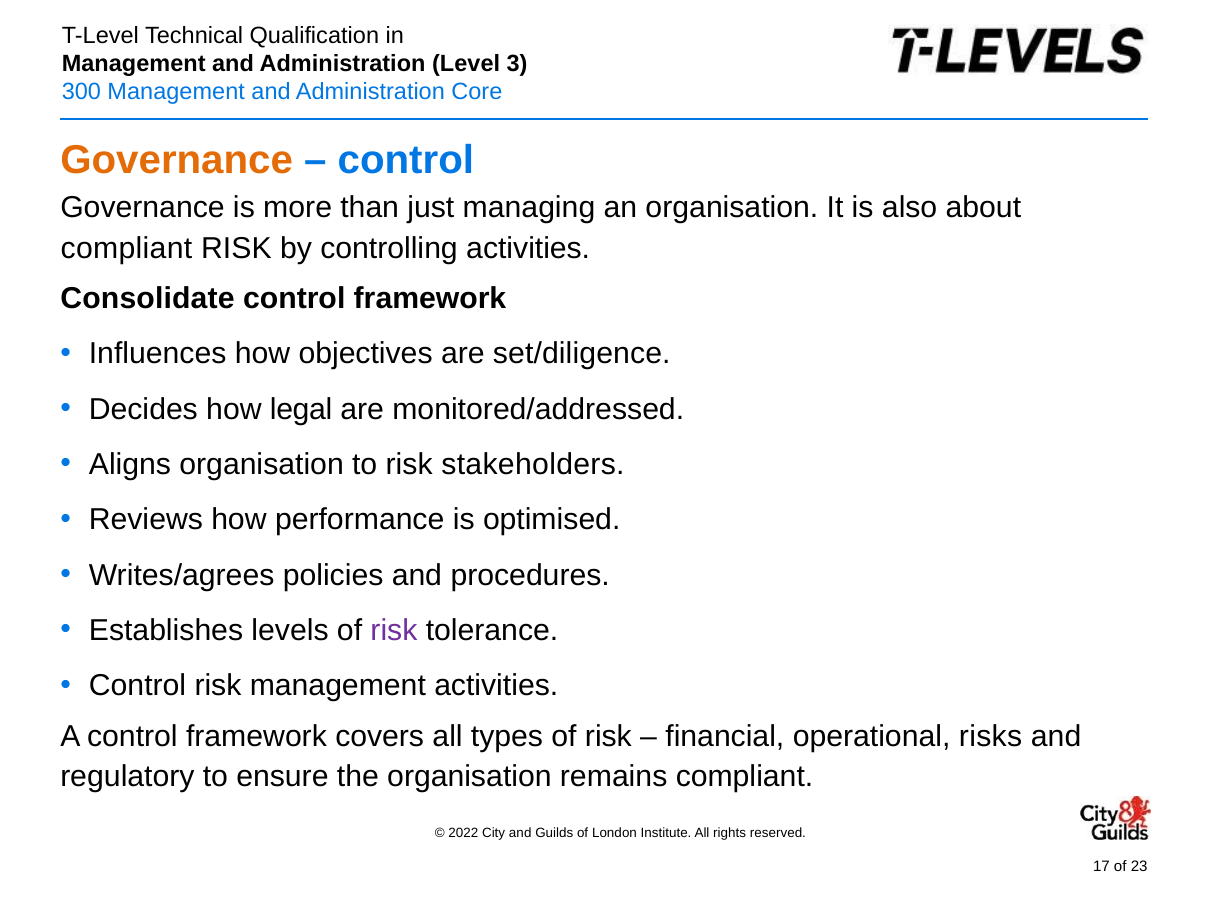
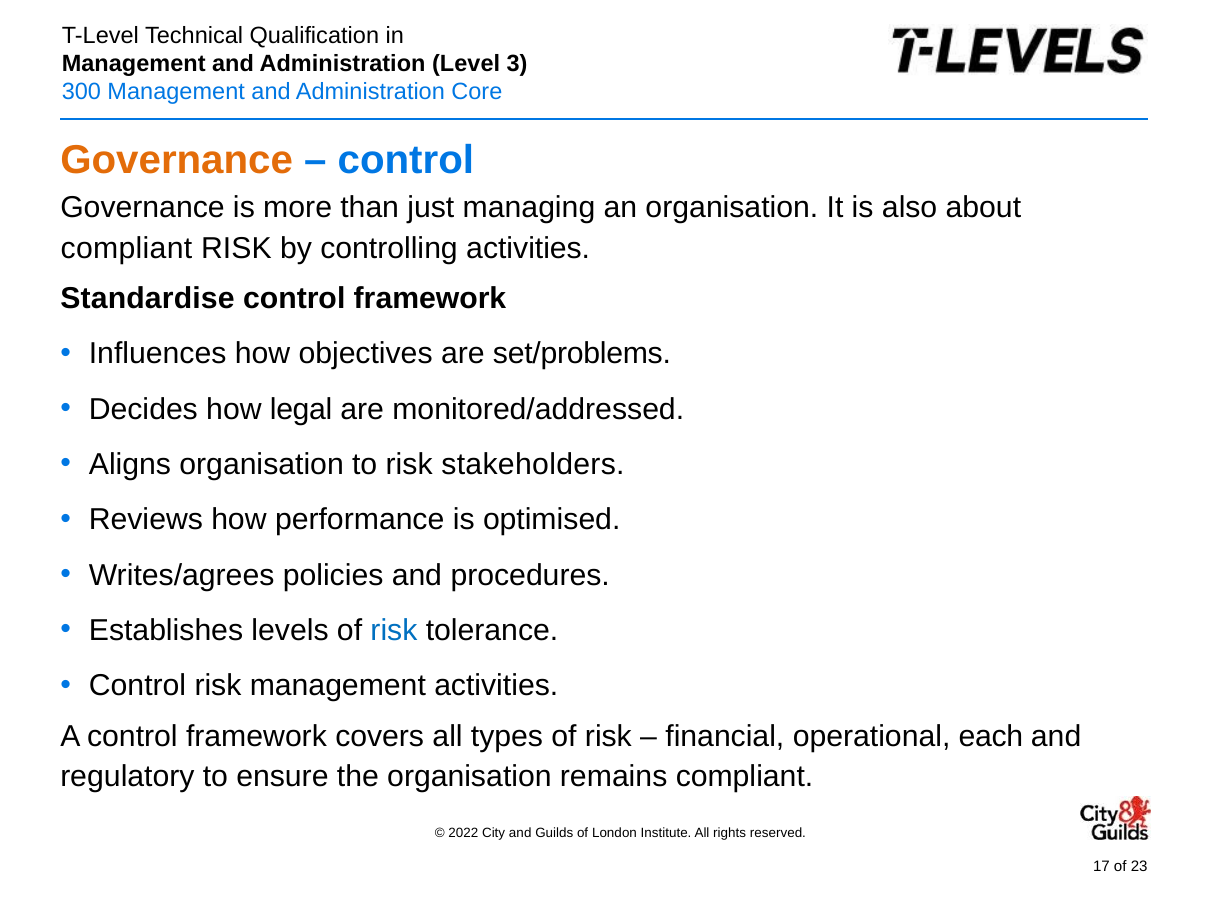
Consolidate: Consolidate -> Standardise
set/diligence: set/diligence -> set/problems
risk at (394, 631) colour: purple -> blue
risks: risks -> each
